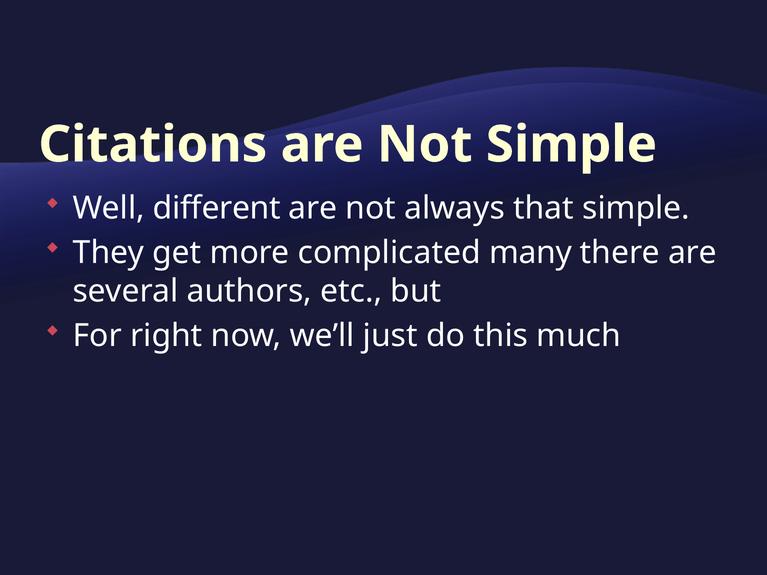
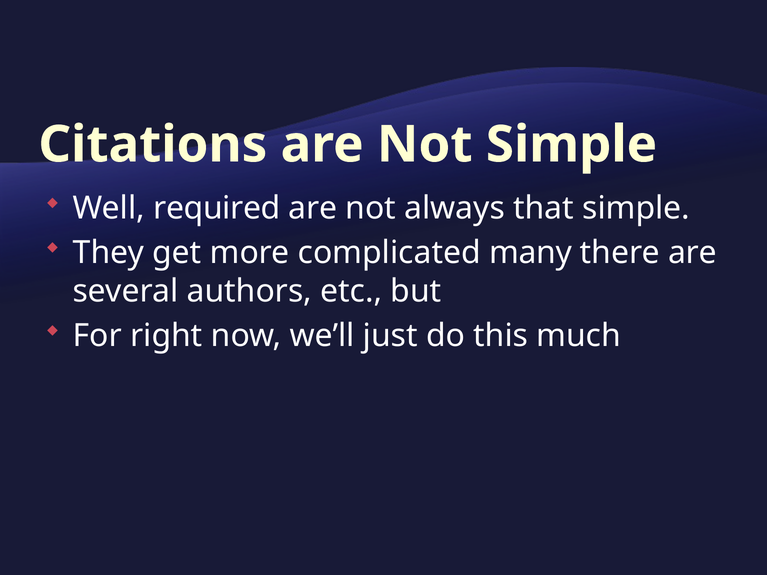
different: different -> required
